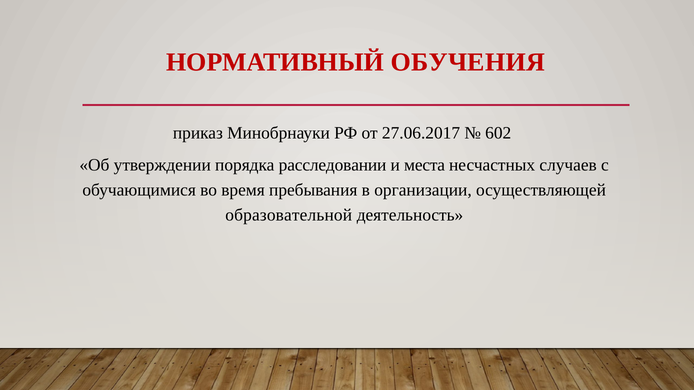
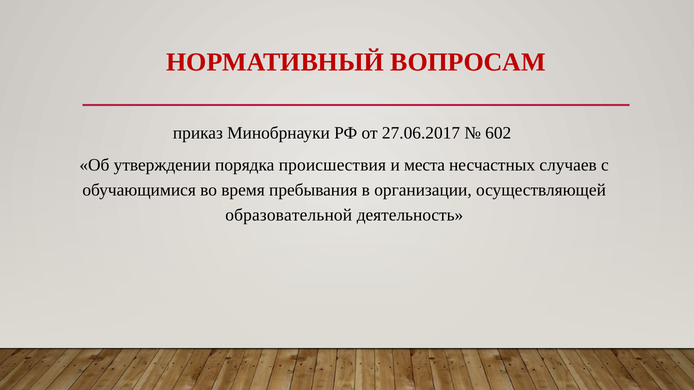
ОБУЧЕНИЯ: ОБУЧЕНИЯ -> ВОПРОСАМ
расследовании: расследовании -> происшествия
